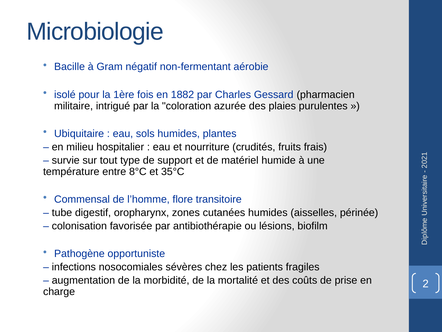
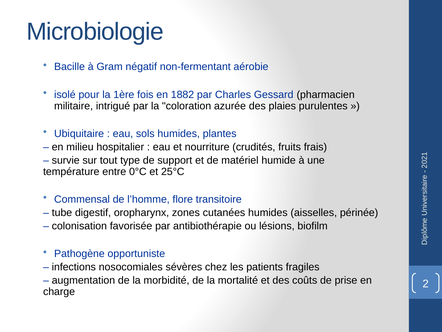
8°C: 8°C -> 0°C
35°C: 35°C -> 25°C
